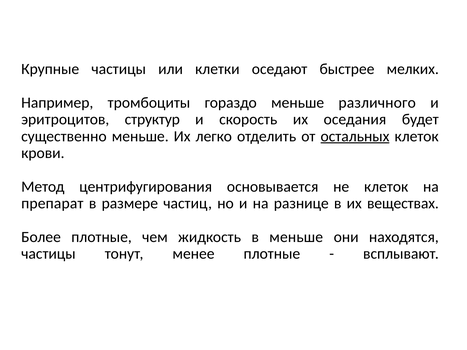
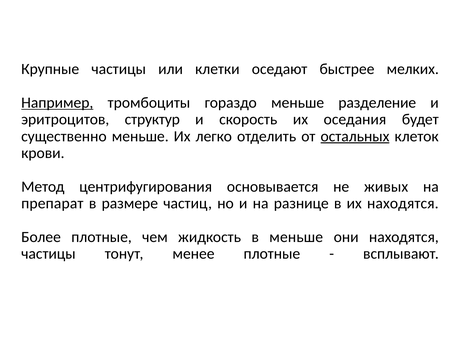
Например underline: none -> present
различного: различного -> разделение
не клеток: клеток -> живых
их веществах: веществах -> находятся
